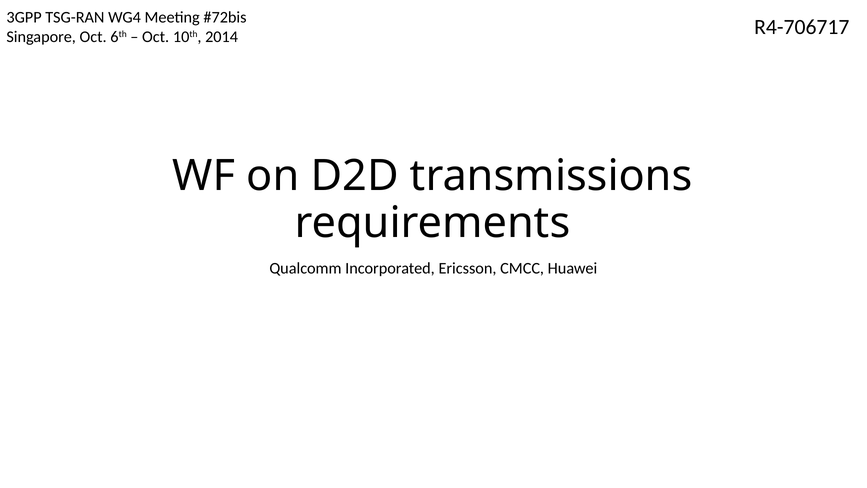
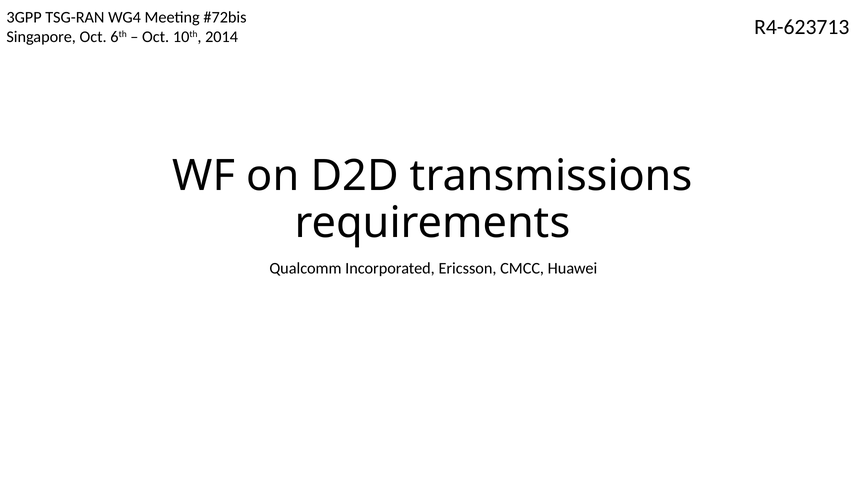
R4-706717: R4-706717 -> R4-623713
